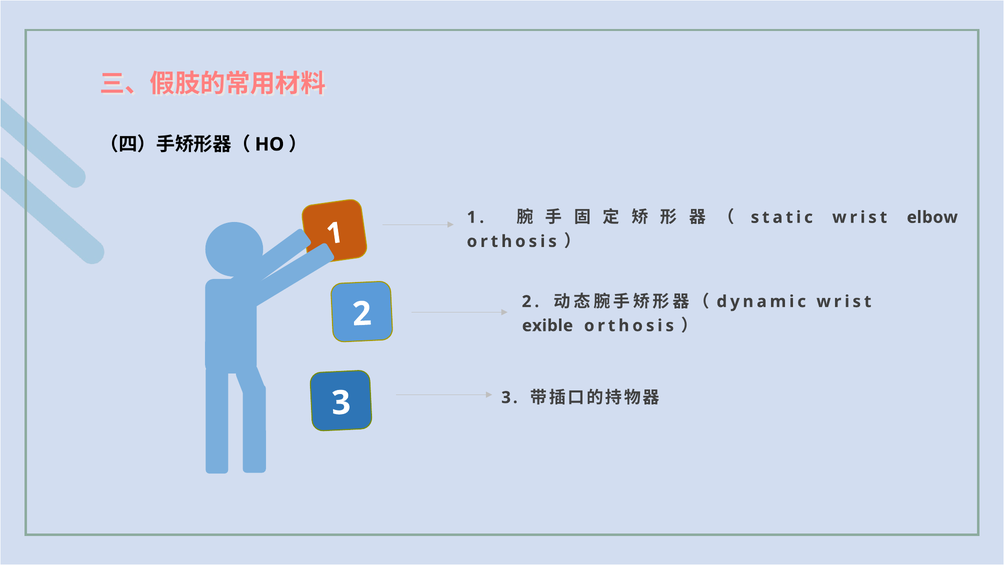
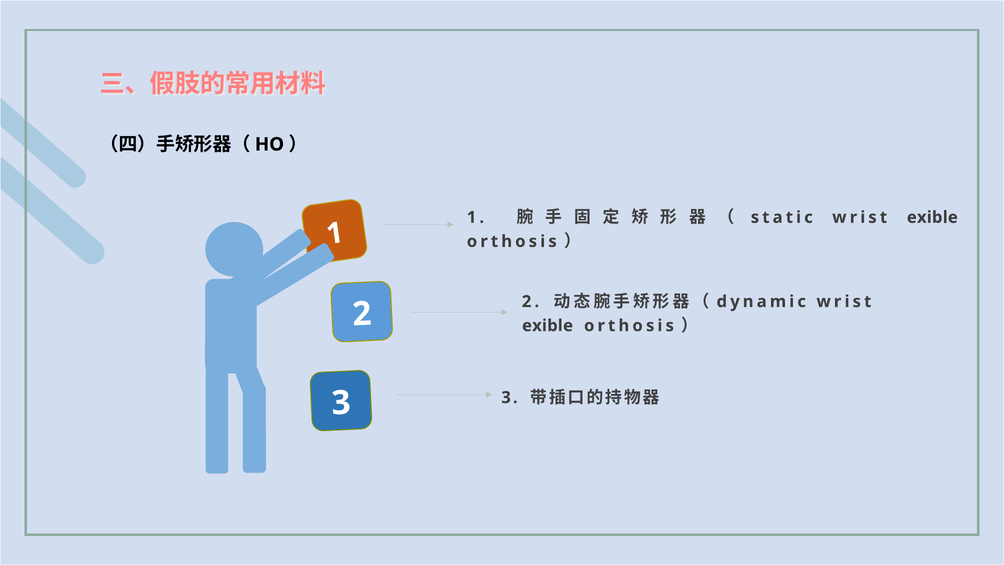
elbow at (932, 217): elbow -> exible
